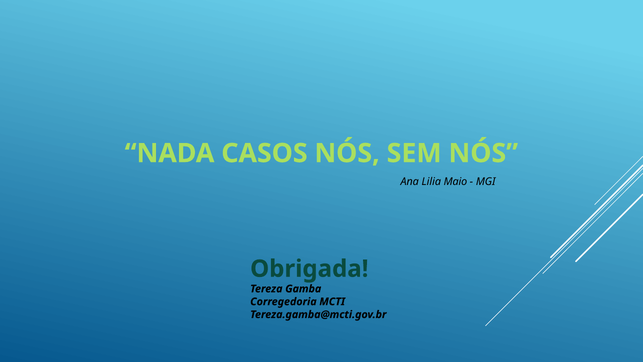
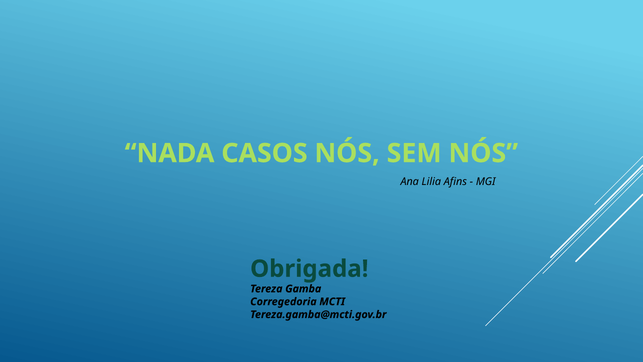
Maio: Maio -> Afins
